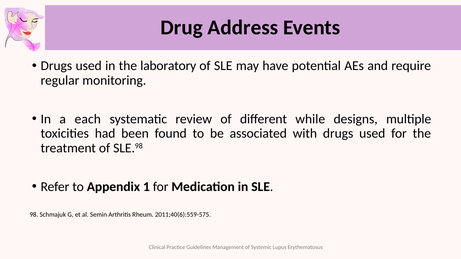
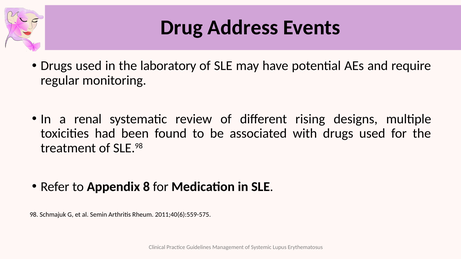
each: each -> renal
while: while -> rising
1: 1 -> 8
